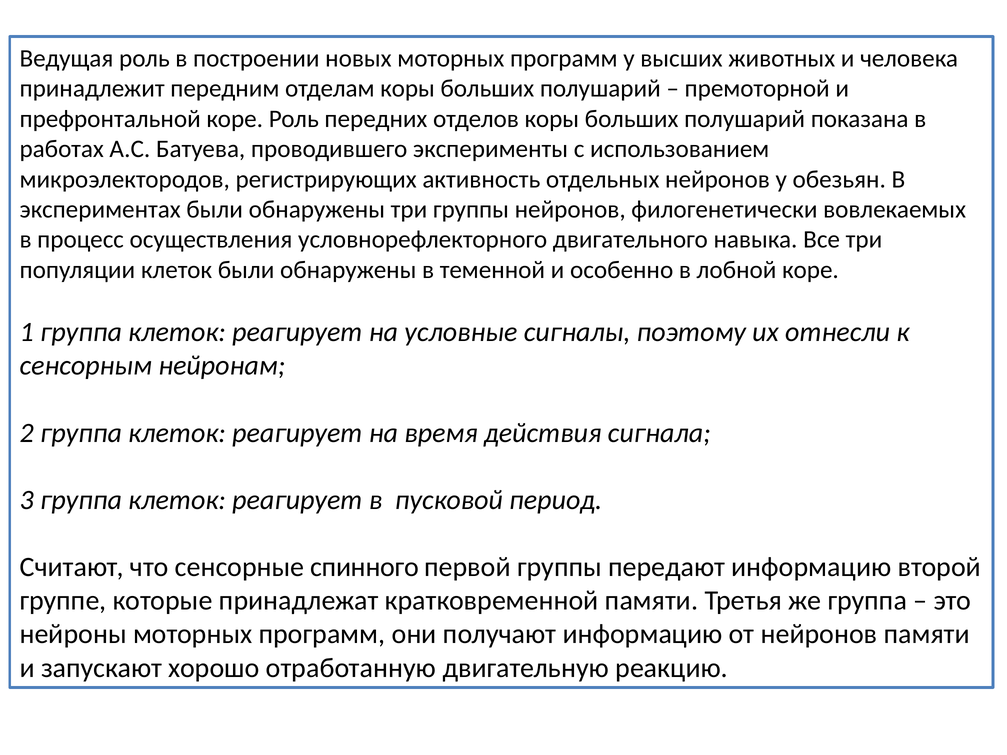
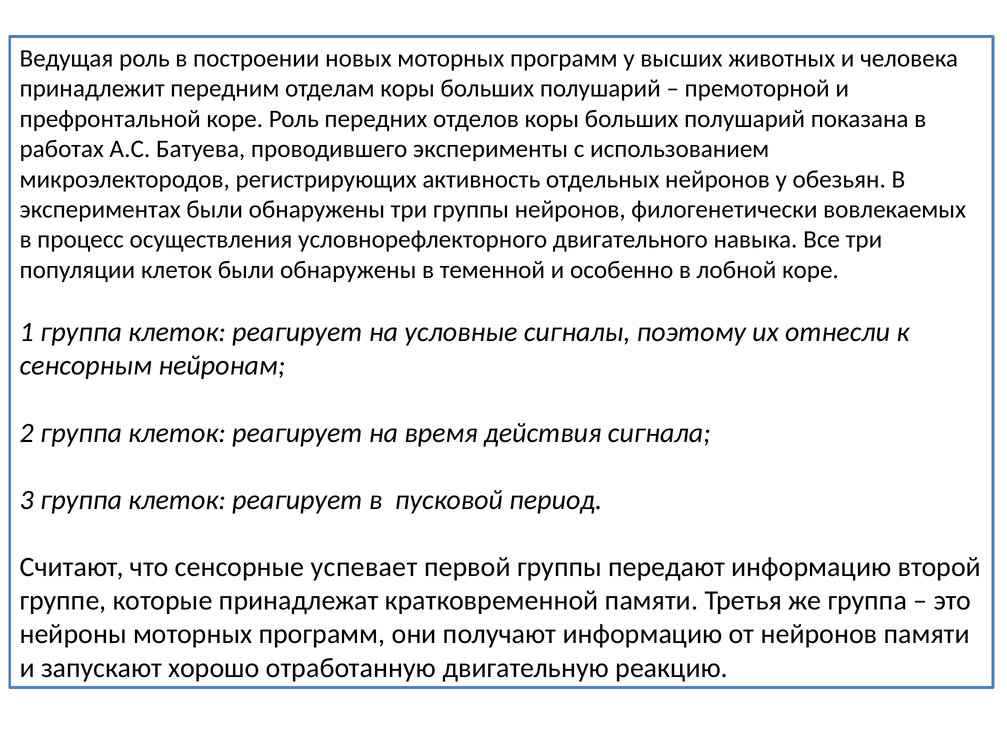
спинного: спинного -> успевает
